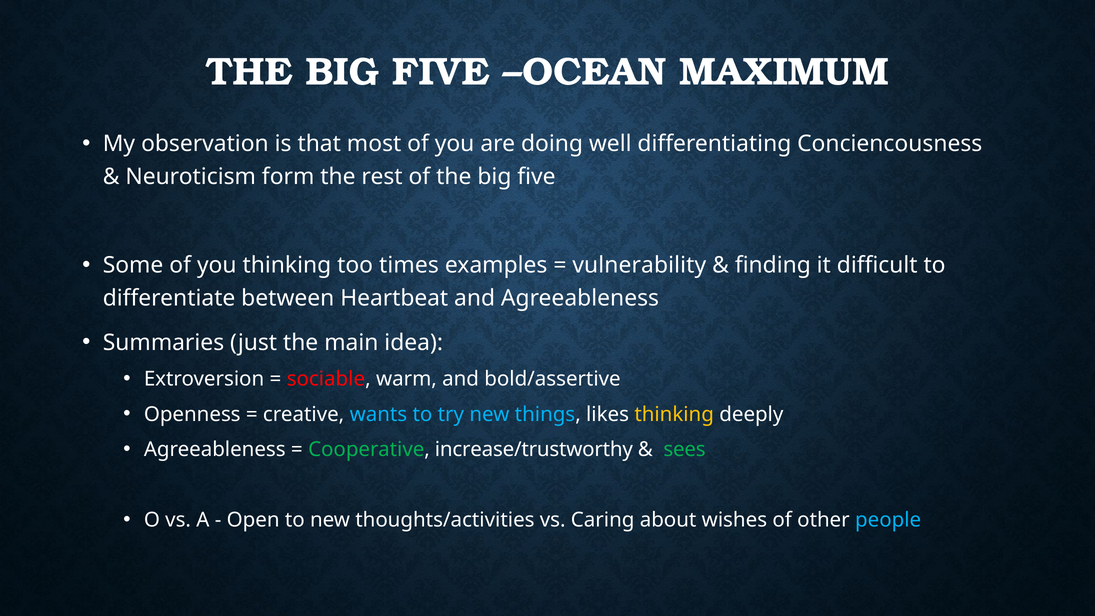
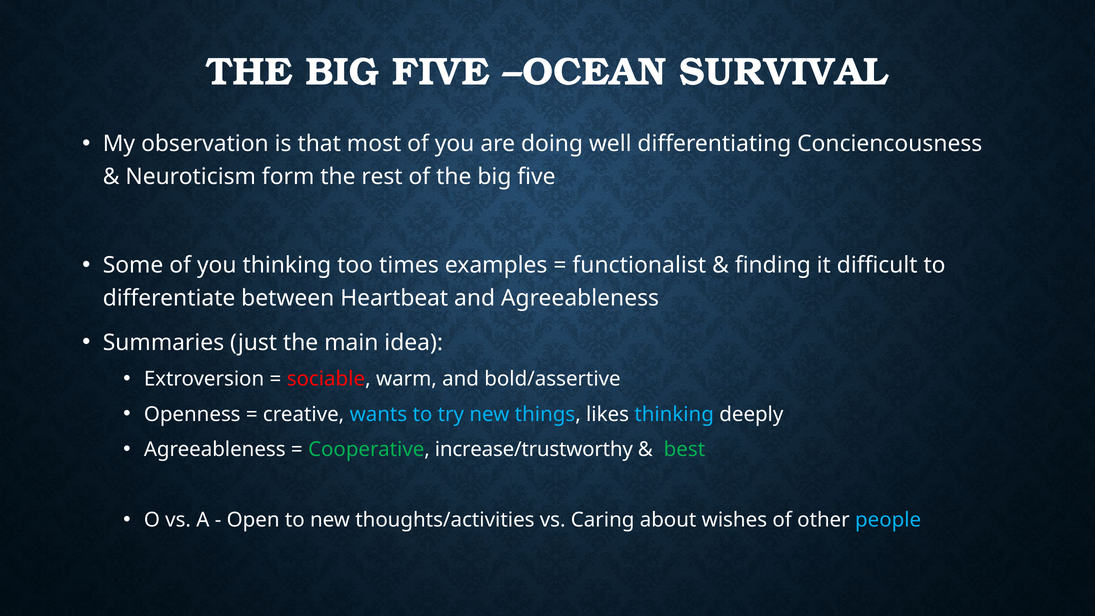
MAXIMUM: MAXIMUM -> SURVIVAL
vulnerability: vulnerability -> functionalist
thinking at (674, 414) colour: yellow -> light blue
sees: sees -> best
